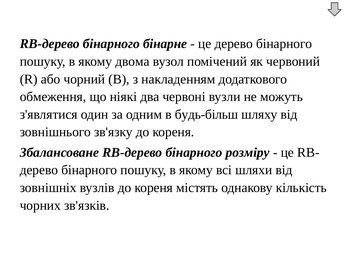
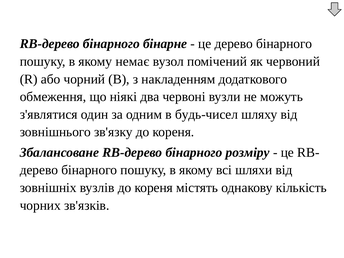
двома: двома -> немає
будь-більш: будь-більш -> будь-чисел
